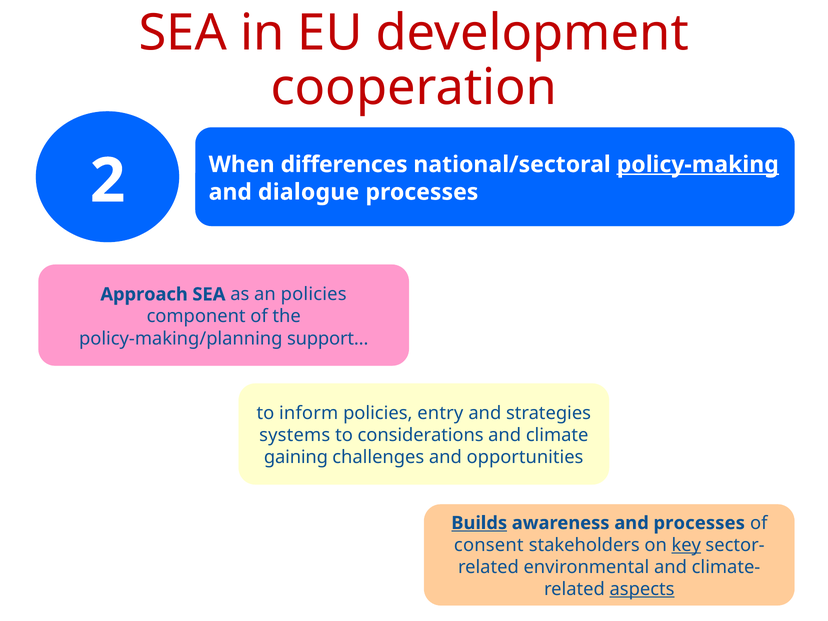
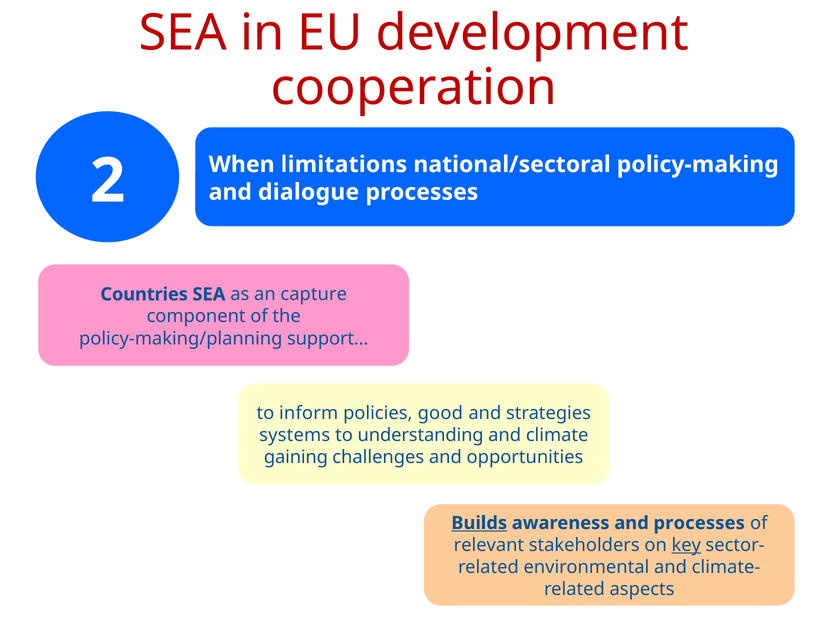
differences: differences -> limitations
policy-making underline: present -> none
Approach: Approach -> Countries
an policies: policies -> capture
entry: entry -> good
considerations: considerations -> understanding
consent: consent -> relevant
aspects underline: present -> none
